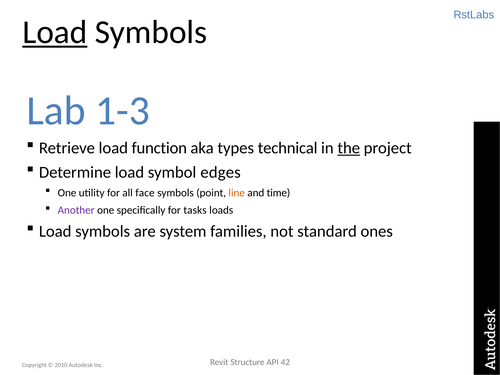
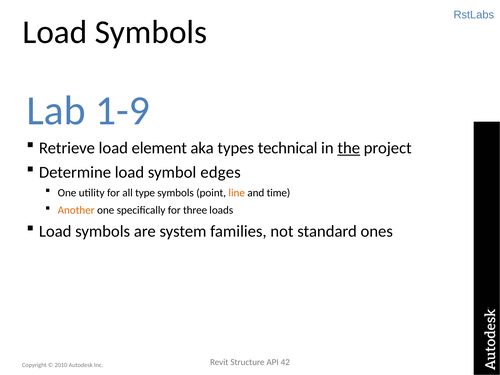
Load at (55, 32) underline: present -> none
1-3: 1-3 -> 1-9
function: function -> element
face: face -> type
Another colour: purple -> orange
tasks: tasks -> three
